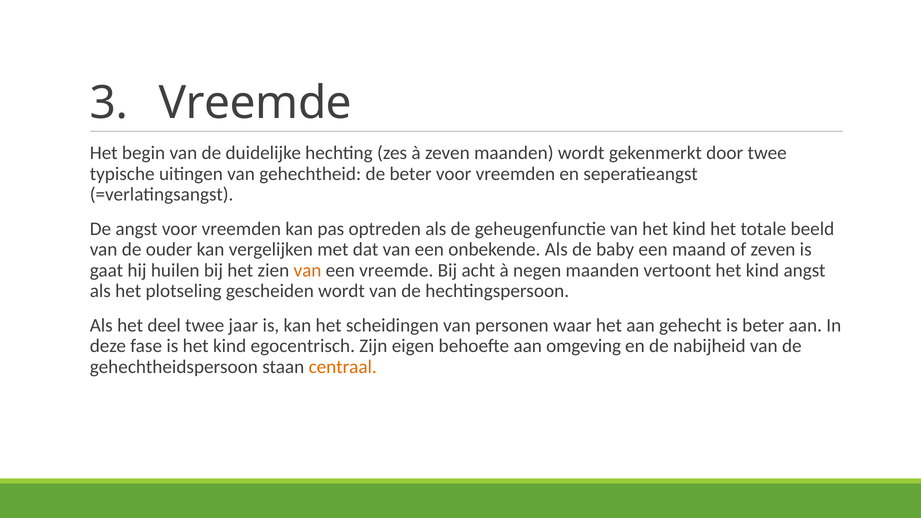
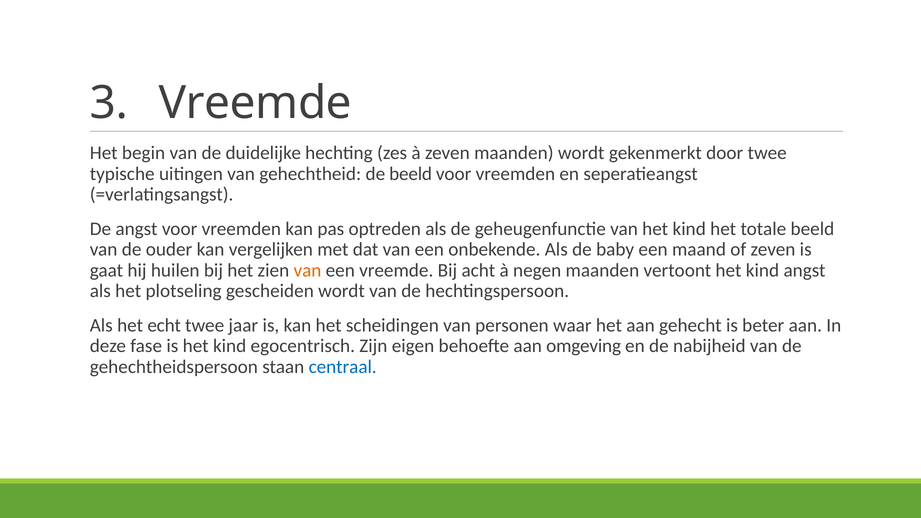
de beter: beter -> beeld
deel: deel -> echt
centraal colour: orange -> blue
